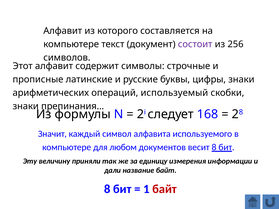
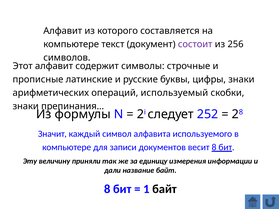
168: 168 -> 252
любом: любом -> записи
байт at (165, 189) colour: red -> black
